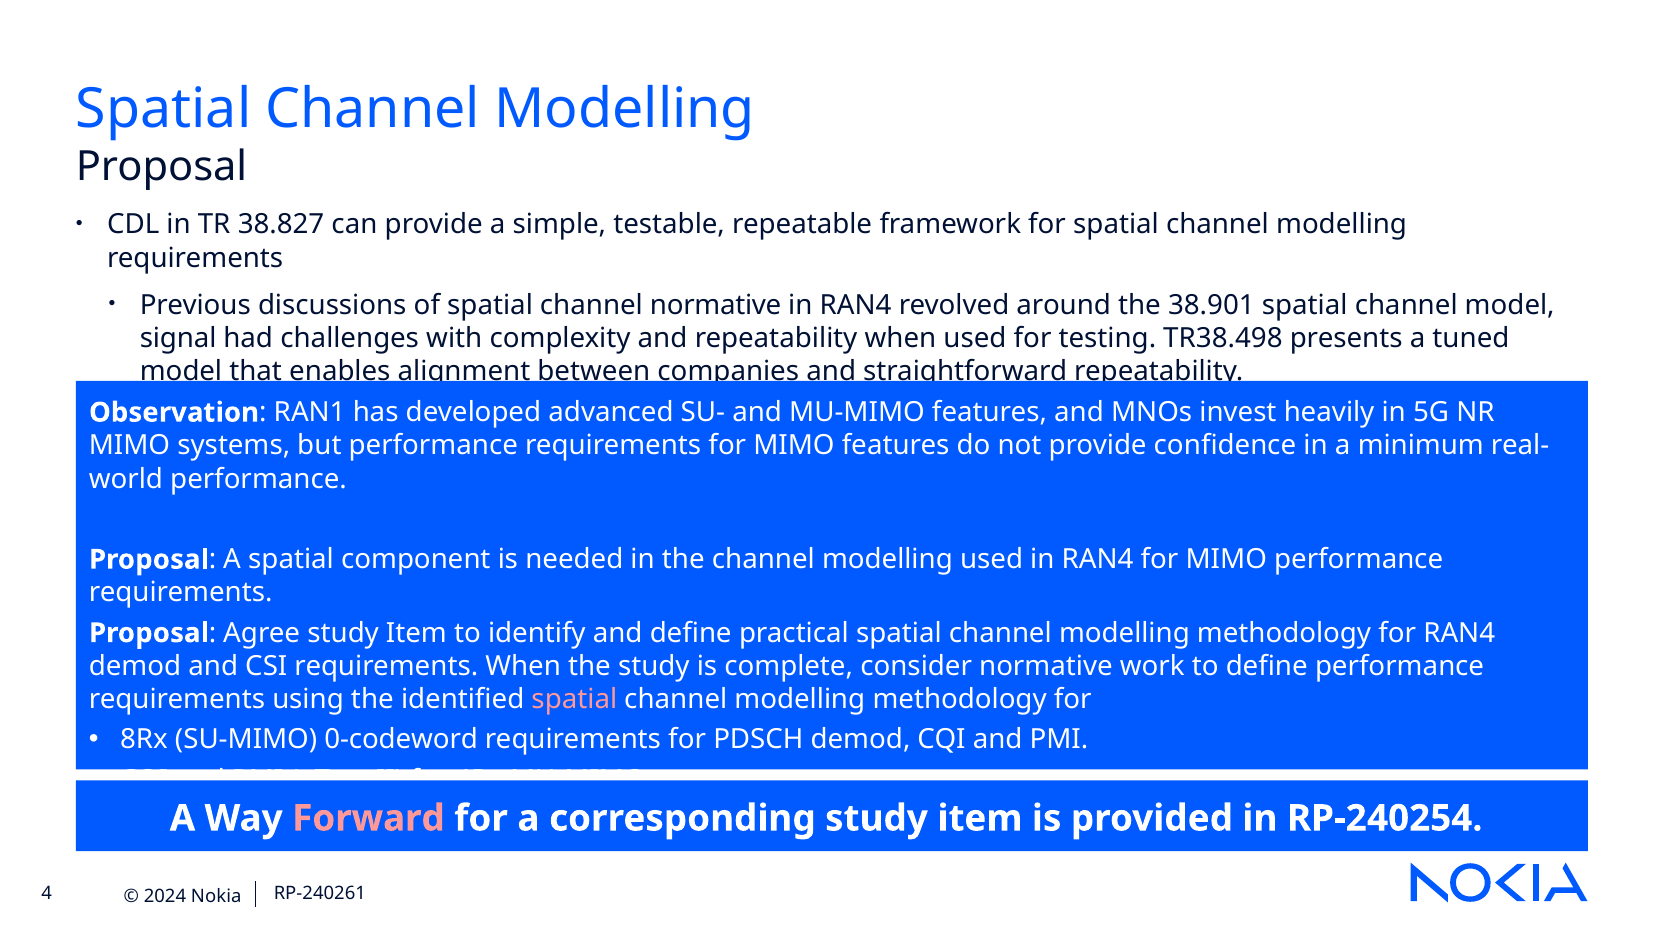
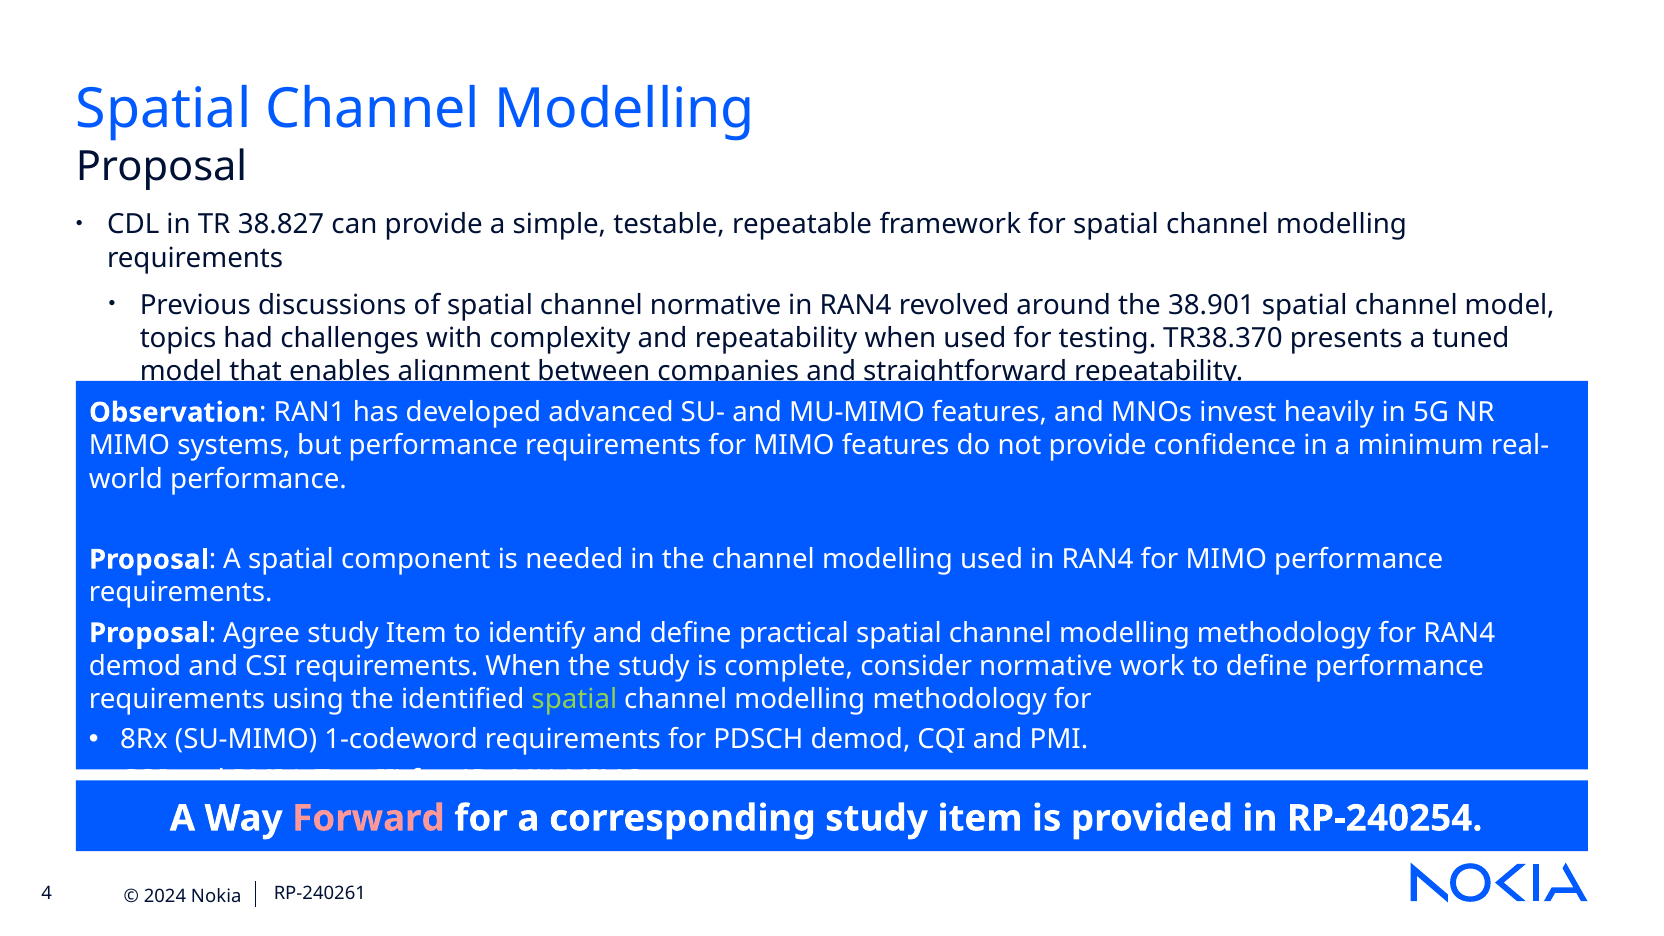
signal: signal -> topics
TR38.498: TR38.498 -> TR38.370
spatial at (574, 700) colour: pink -> light green
0-codeword: 0-codeword -> 1-codeword
